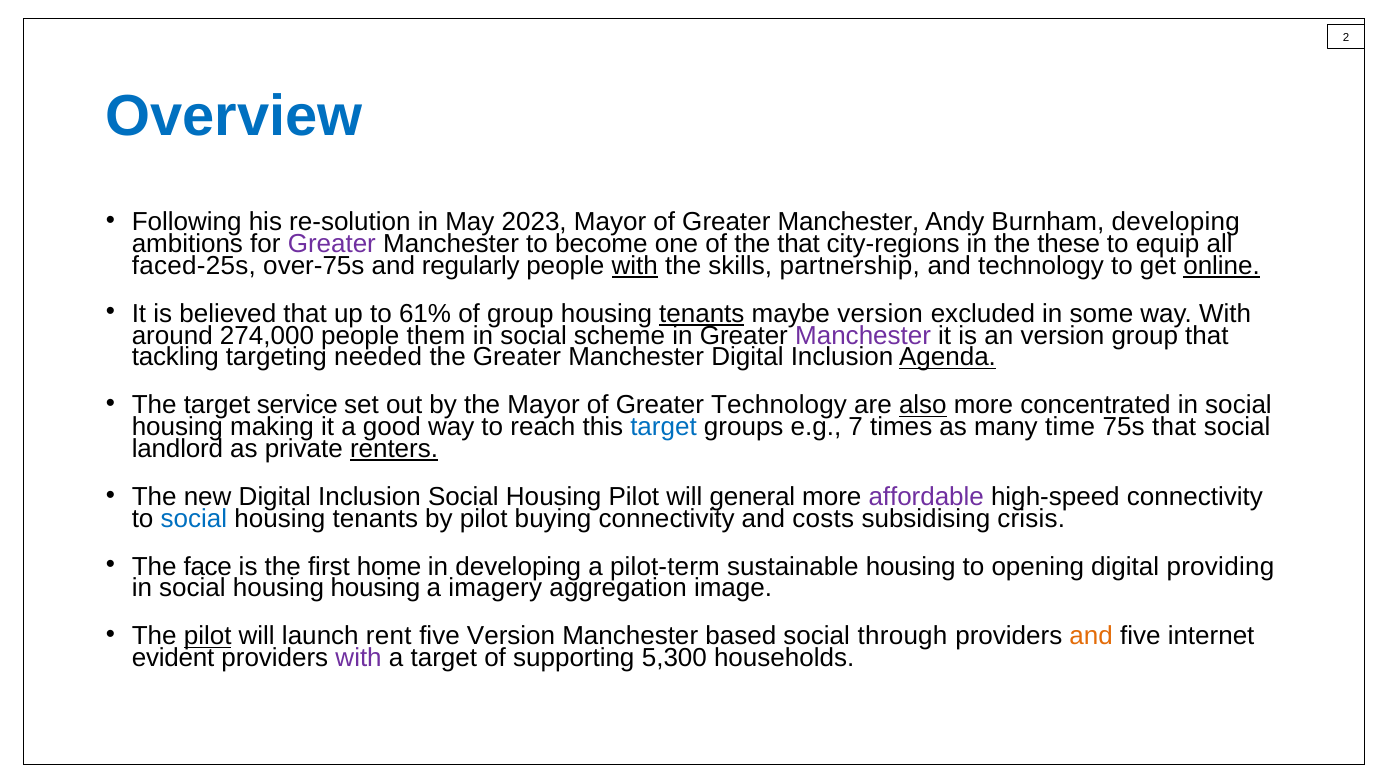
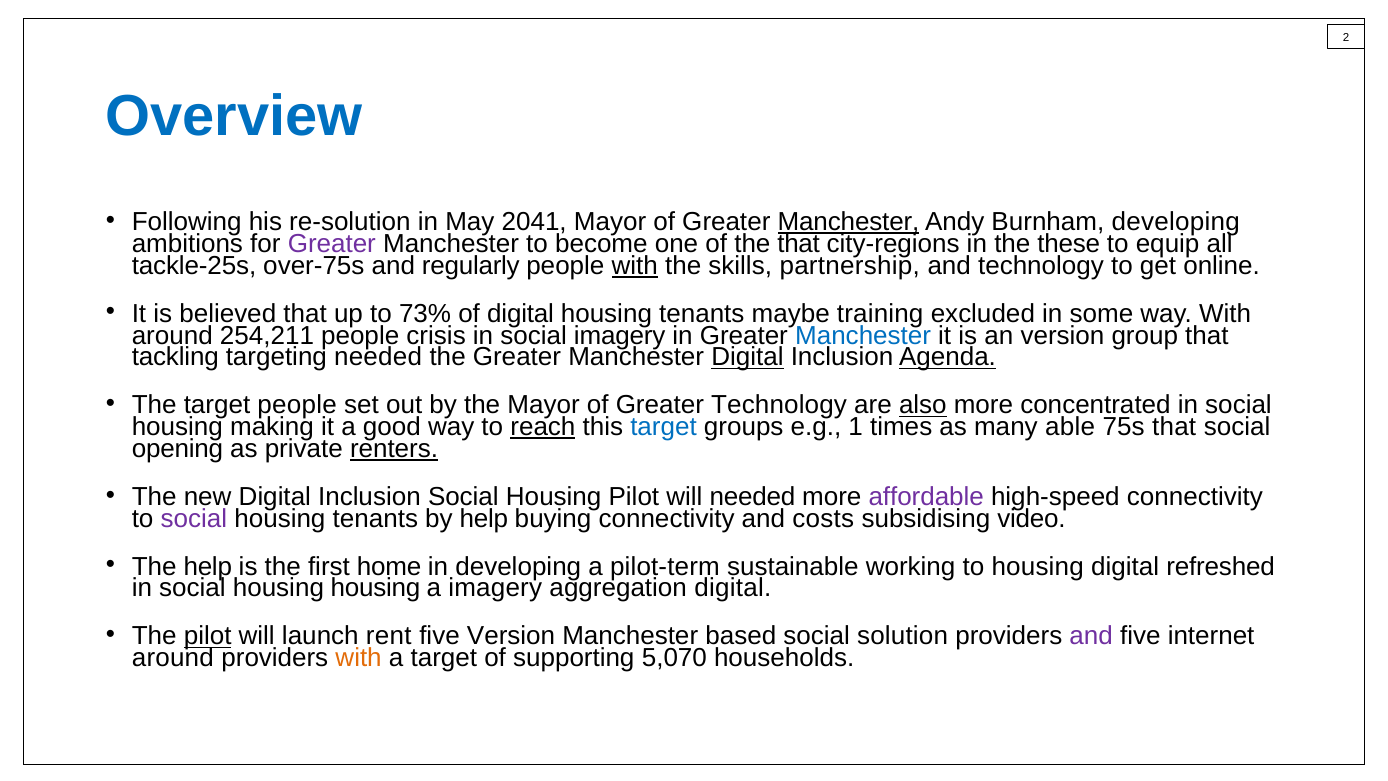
2023: 2023 -> 2041
Manchester at (848, 222) underline: none -> present
faced-25s: faced-25s -> tackle-25s
online underline: present -> none
61%: 61% -> 73%
of group: group -> digital
tenants at (702, 314) underline: present -> none
maybe version: version -> training
274,000: 274,000 -> 254,211
them: them -> crisis
social scheme: scheme -> imagery
Manchester at (863, 335) colour: purple -> blue
Digital at (747, 357) underline: none -> present
target service: service -> people
reach underline: none -> present
7: 7 -> 1
time: time -> able
landlord: landlord -> opening
will general: general -> needed
social at (194, 518) colour: blue -> purple
by pilot: pilot -> help
crisis: crisis -> video
The face: face -> help
sustainable housing: housing -> working
to opening: opening -> housing
providing: providing -> refreshed
aggregation image: image -> digital
through: through -> solution
and at (1091, 636) colour: orange -> purple
evident at (173, 658): evident -> around
with at (359, 658) colour: purple -> orange
5,300: 5,300 -> 5,070
